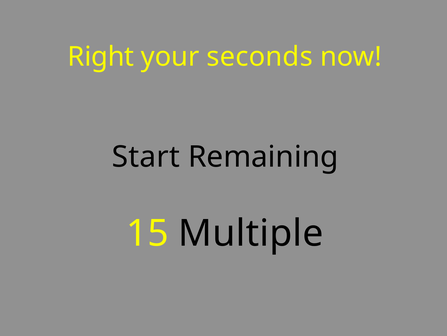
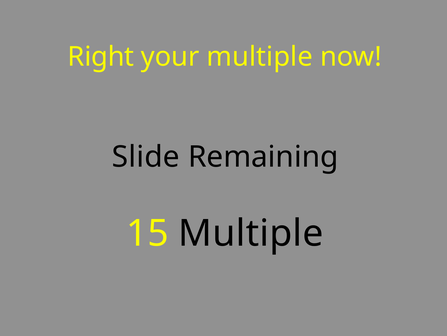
your seconds: seconds -> multiple
Start: Start -> Slide
